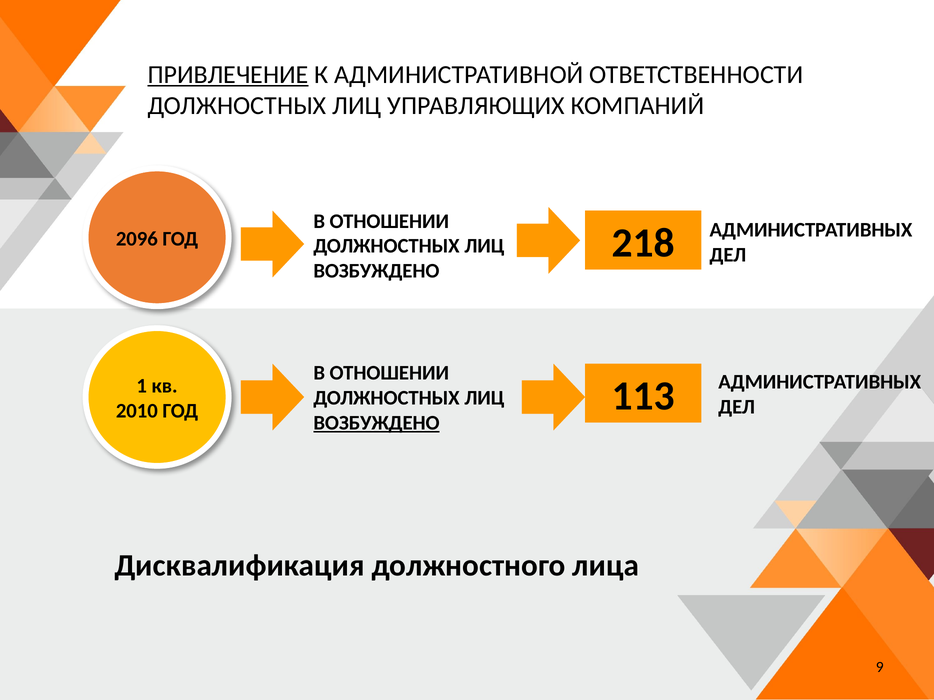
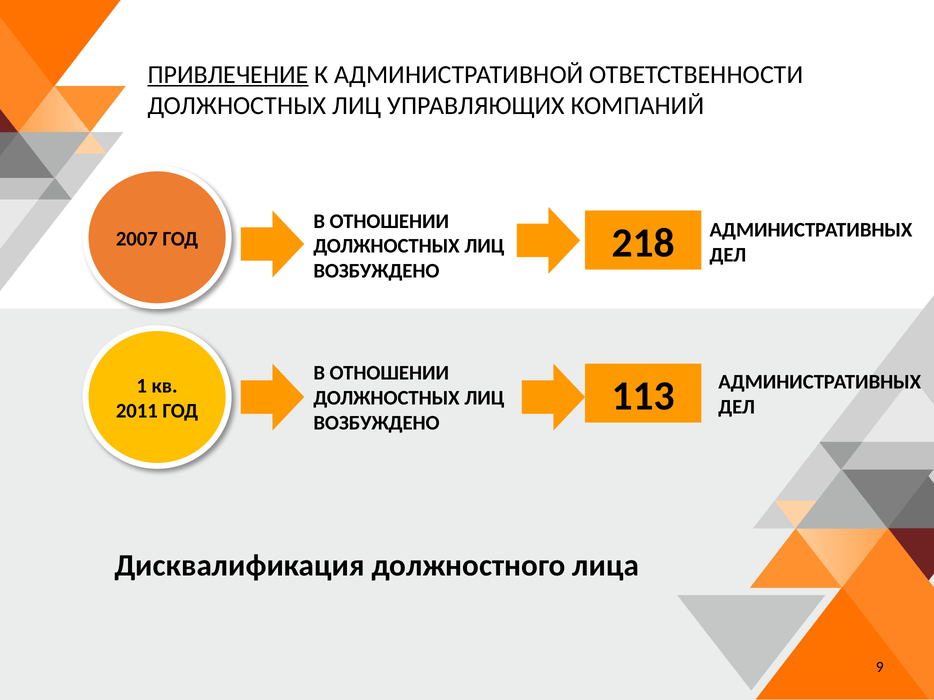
2096: 2096 -> 2007
2010: 2010 -> 2011
ВОЗБУЖДЕНО at (376, 423) underline: present -> none
